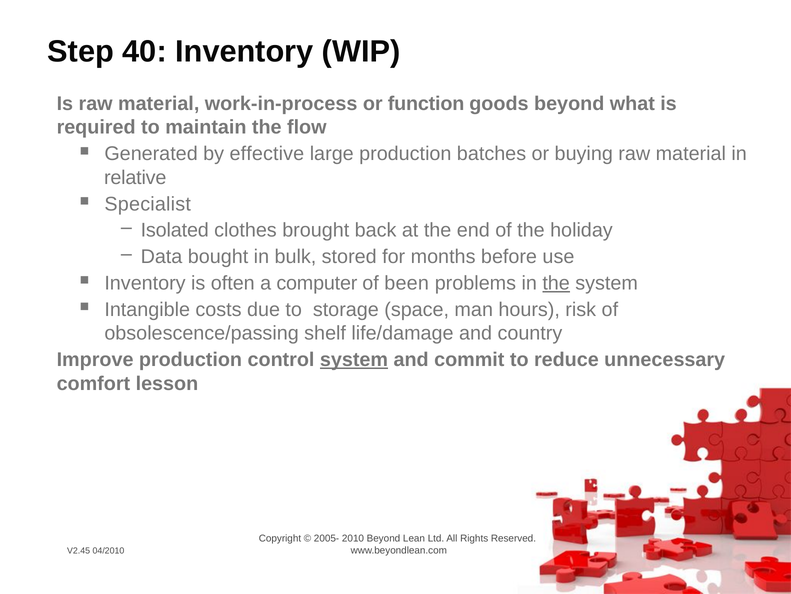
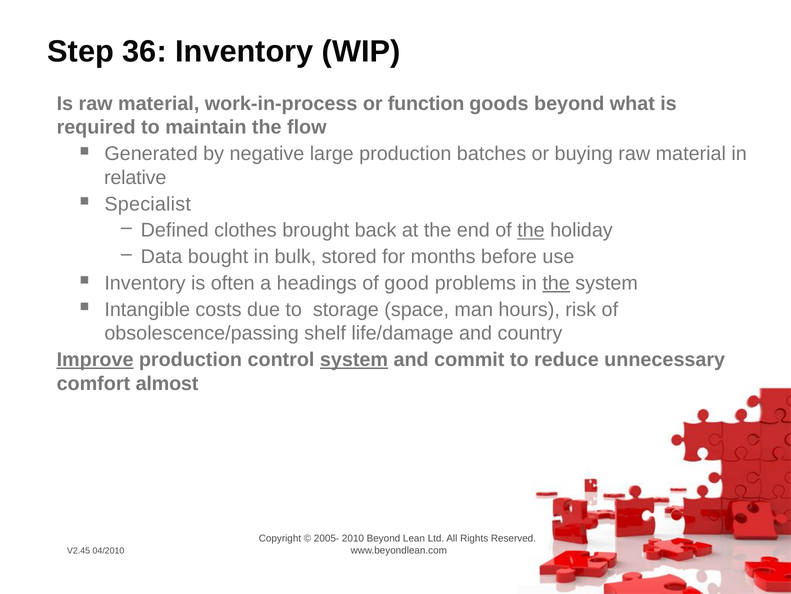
40: 40 -> 36
effective: effective -> negative
Isolated: Isolated -> Defined
the at (531, 230) underline: none -> present
computer: computer -> headings
been: been -> good
Improve underline: none -> present
lesson: lesson -> almost
